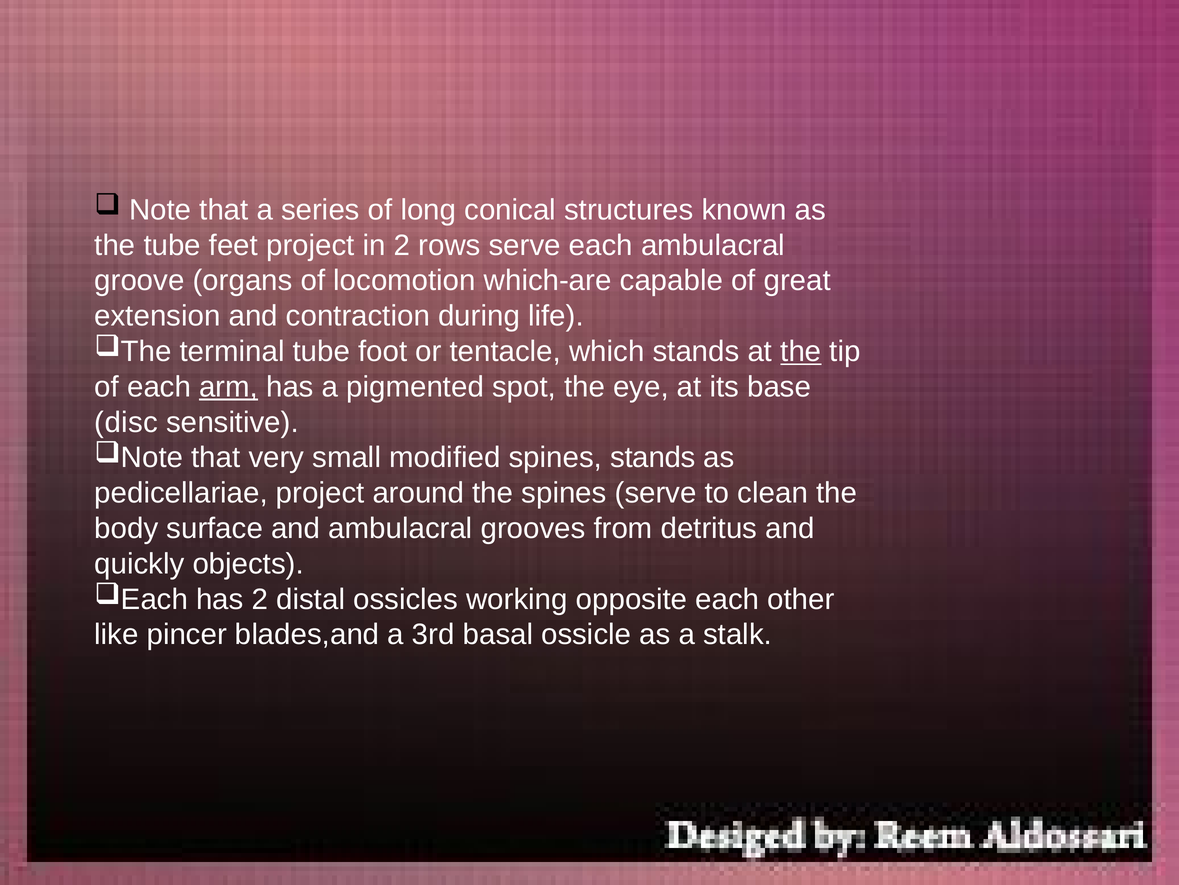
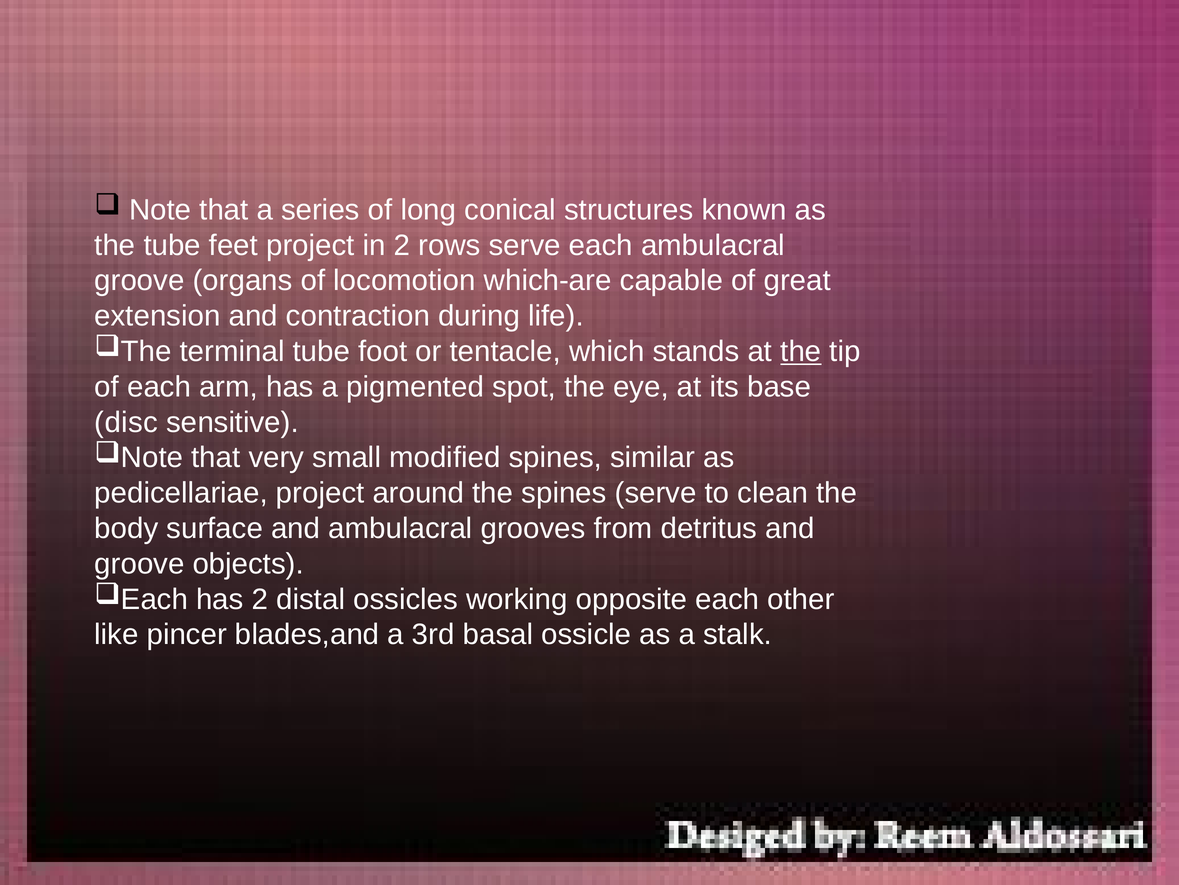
arm underline: present -> none
spines stands: stands -> similar
quickly at (139, 563): quickly -> groove
